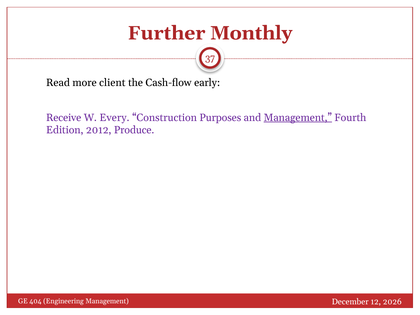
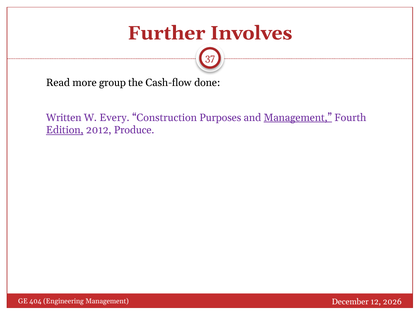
Monthly: Monthly -> Involves
client: client -> group
early: early -> done
Receive: Receive -> Written
Edition underline: none -> present
